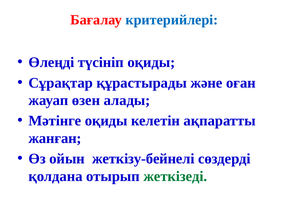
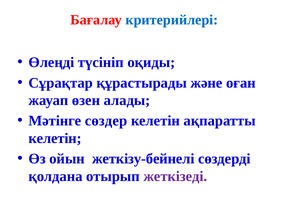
Мәтінге оқиды: оқиды -> сөздер
жанған at (55, 138): жанған -> келетін
жеткізеді colour: green -> purple
